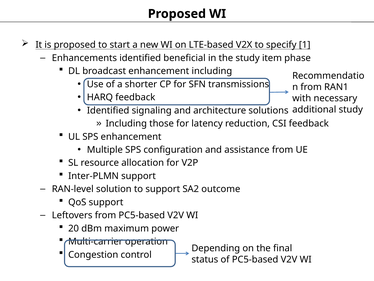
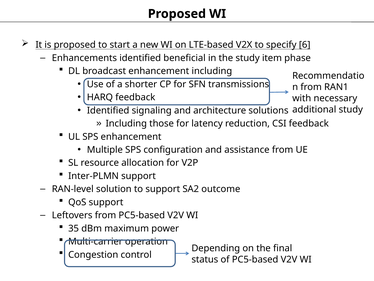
1: 1 -> 6
20: 20 -> 35
